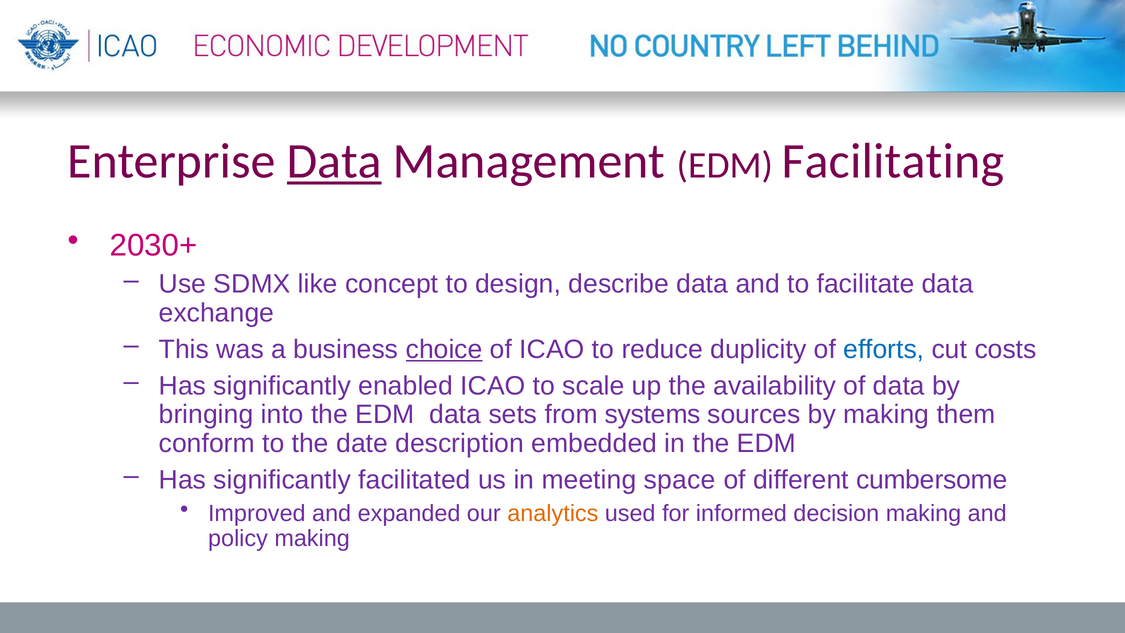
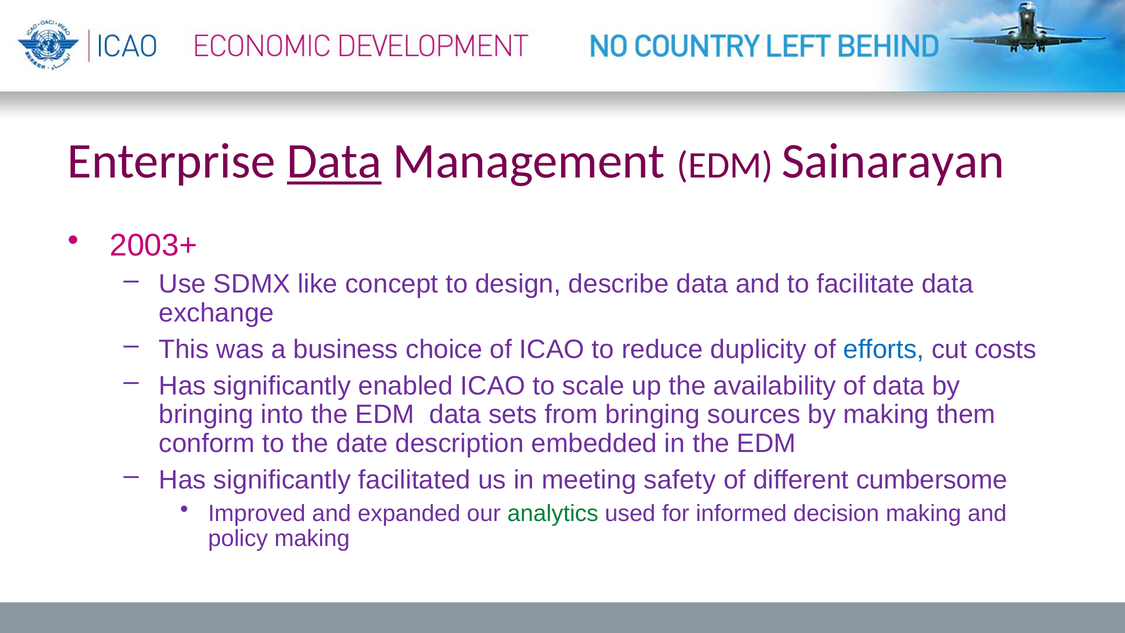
Facilitating: Facilitating -> Sainarayan
2030+: 2030+ -> 2003+
choice underline: present -> none
from systems: systems -> bringing
space: space -> safety
analytics colour: orange -> green
